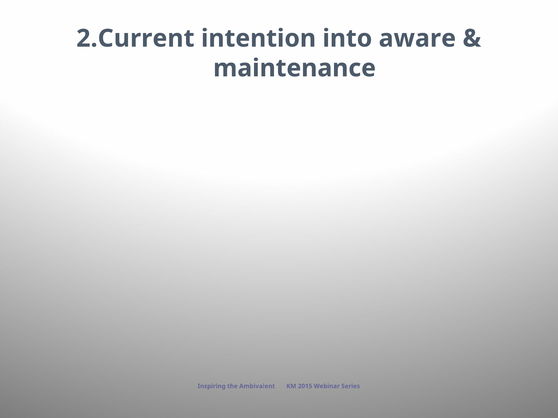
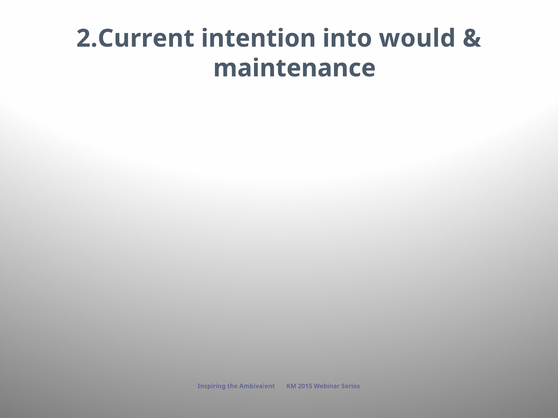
aware: aware -> would
